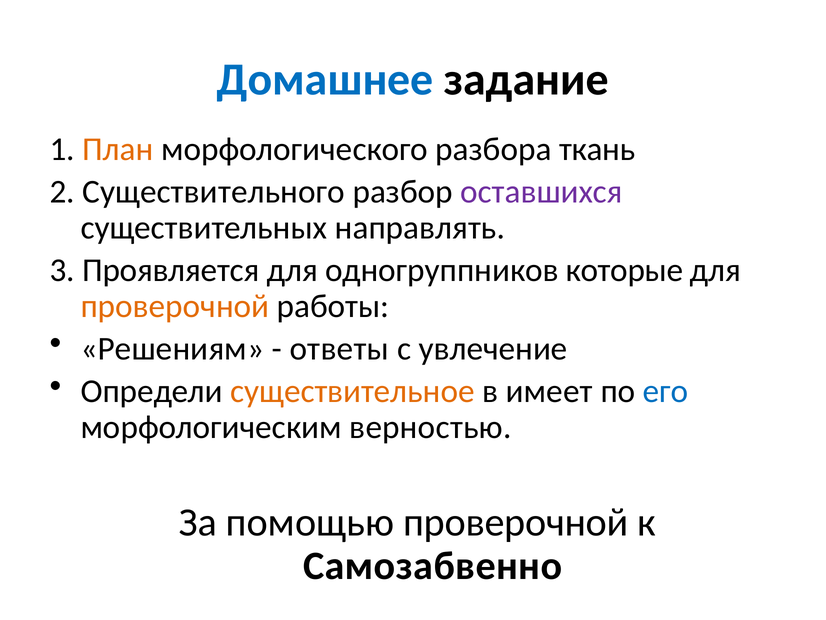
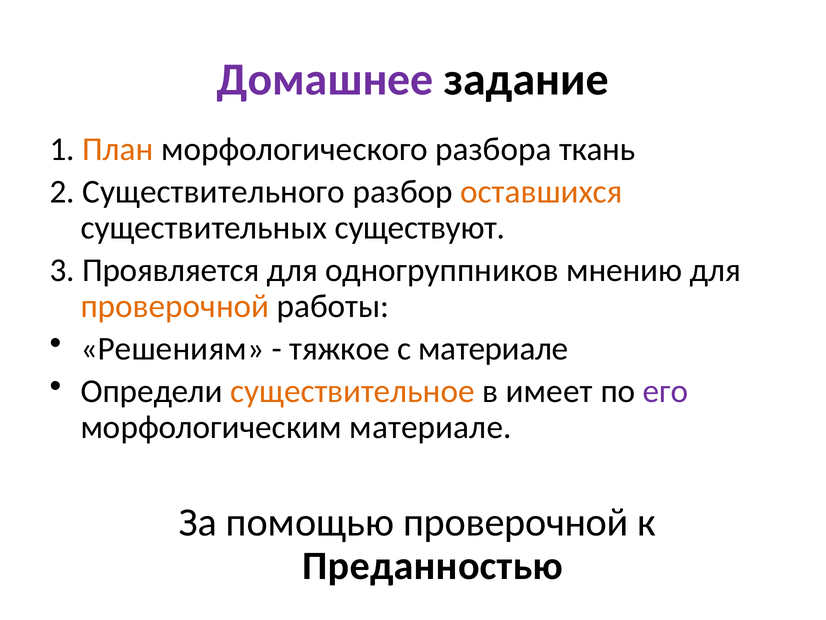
Домашнее colour: blue -> purple
оставшихся colour: purple -> orange
направлять: направлять -> существуют
которые: которые -> мнению
ответы: ответы -> тяжкое
с увлечение: увлечение -> материале
его colour: blue -> purple
морфологическим верностью: верностью -> материале
Самозабвенно: Самозабвенно -> Преданностью
